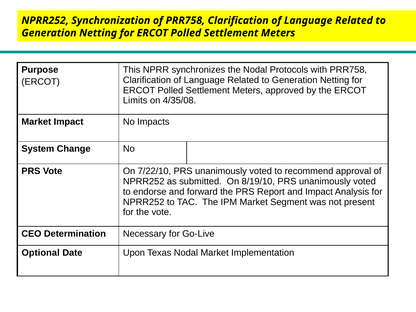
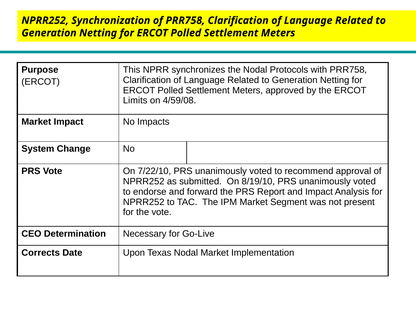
4/35/08: 4/35/08 -> 4/59/08
Optional: Optional -> Corrects
